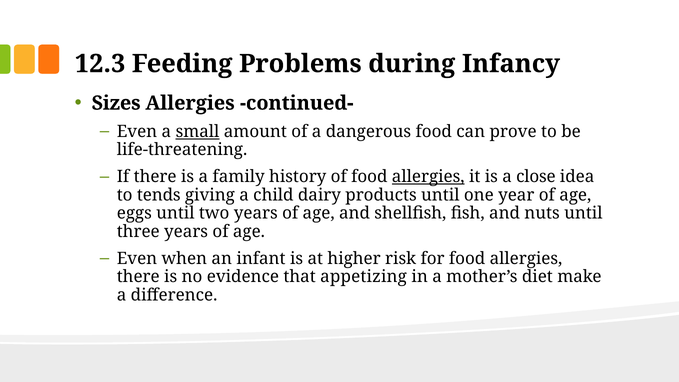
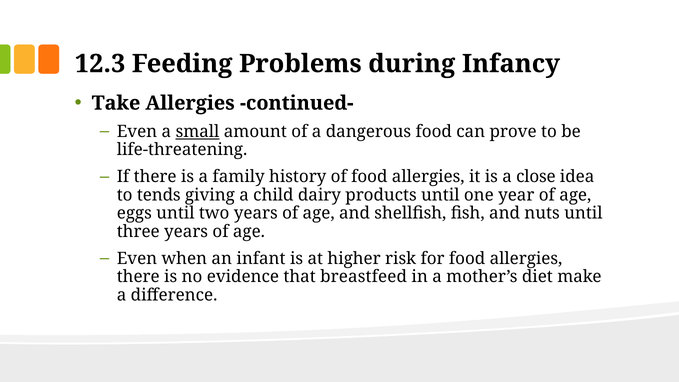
Sizes: Sizes -> Take
allergies at (428, 177) underline: present -> none
appetizing: appetizing -> breastfeed
